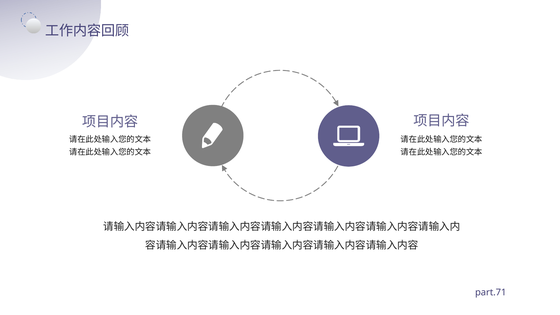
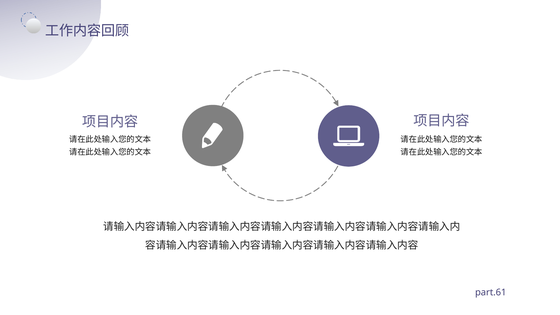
part.71: part.71 -> part.61
